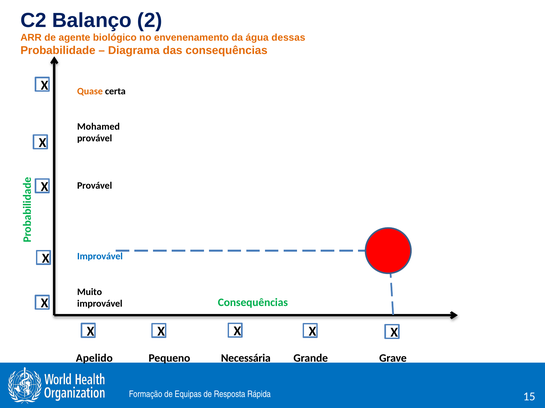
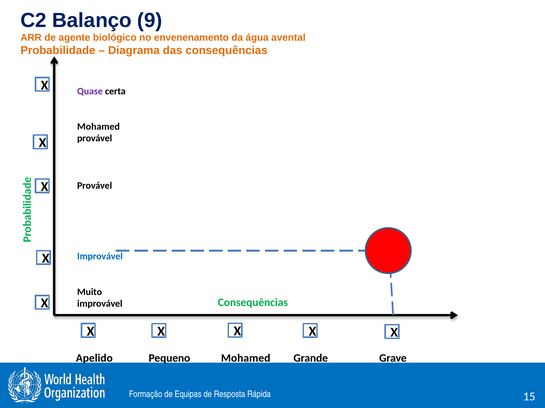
2: 2 -> 9
dessas: dessas -> avental
Quase colour: orange -> purple
Pequeno Necessária: Necessária -> Mohamed
